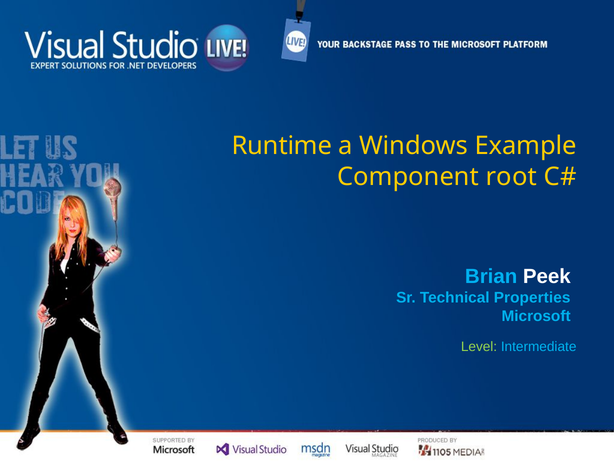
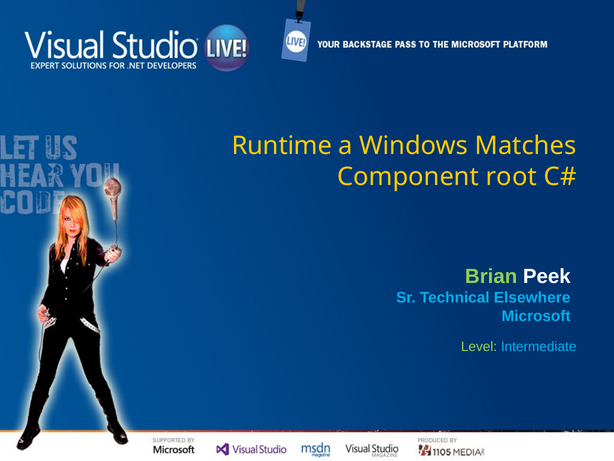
Example: Example -> Matches
Brian colour: light blue -> light green
Properties: Properties -> Elsewhere
